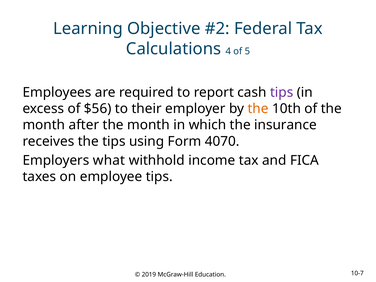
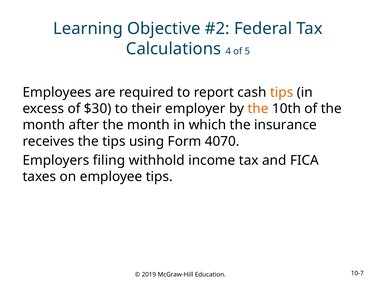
tips at (282, 92) colour: purple -> orange
$56: $56 -> $30
what: what -> filing
